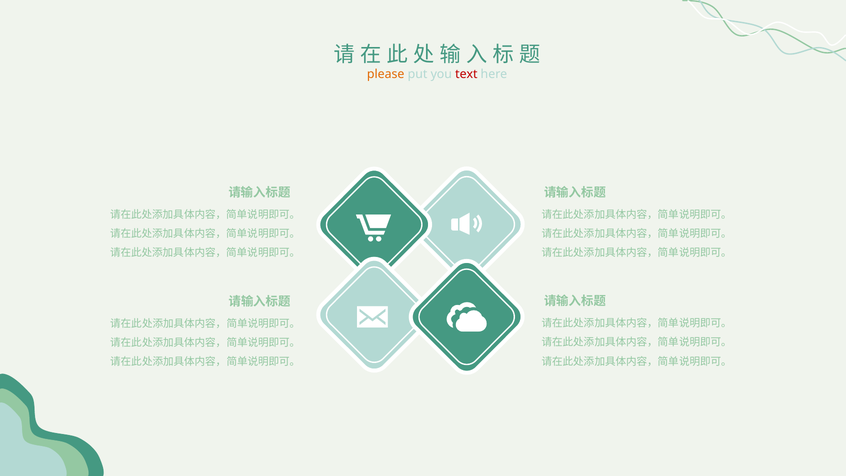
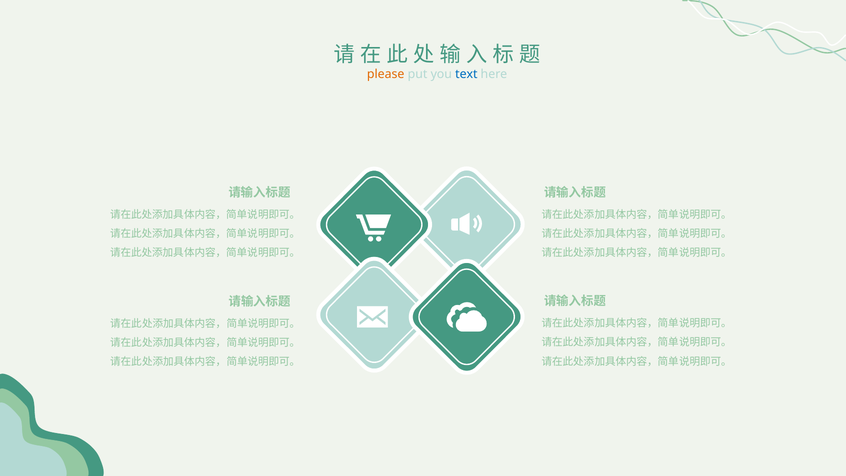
text colour: red -> blue
